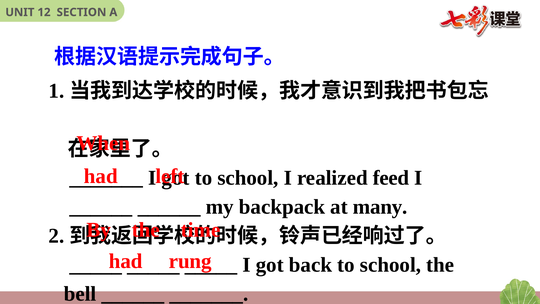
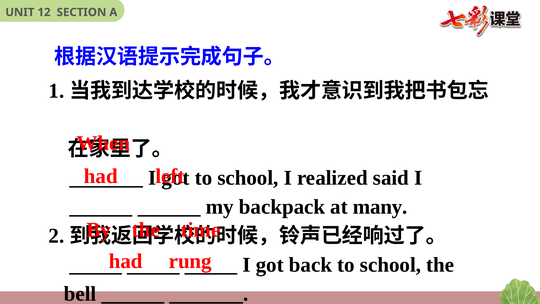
feed: feed -> said
